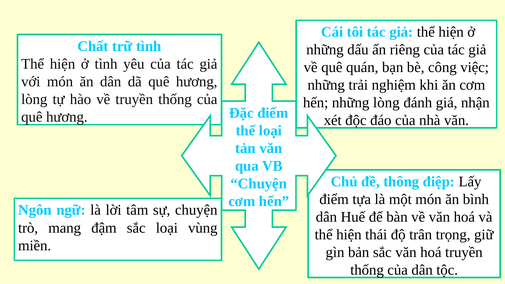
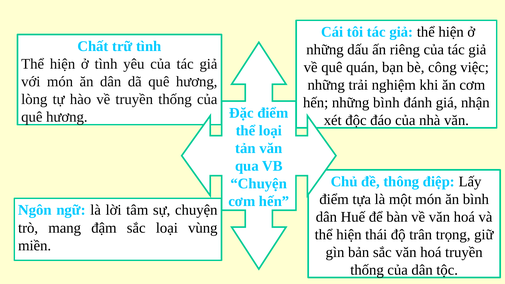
lòng at (386, 103): lòng -> bình
